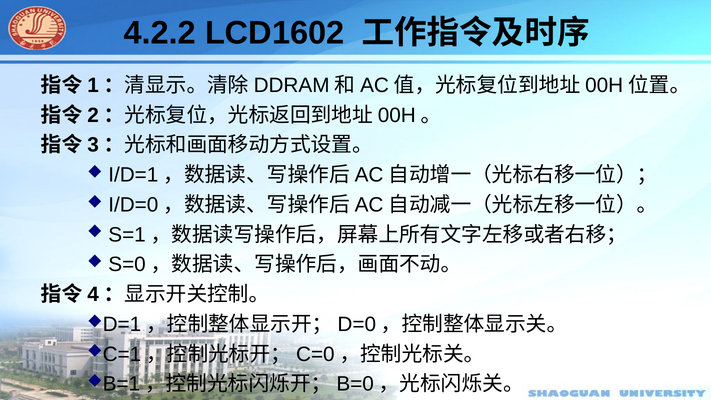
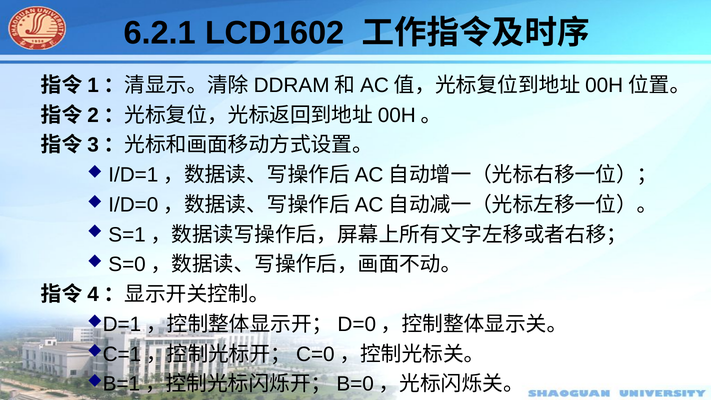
4.2.2: 4.2.2 -> 6.2.1
